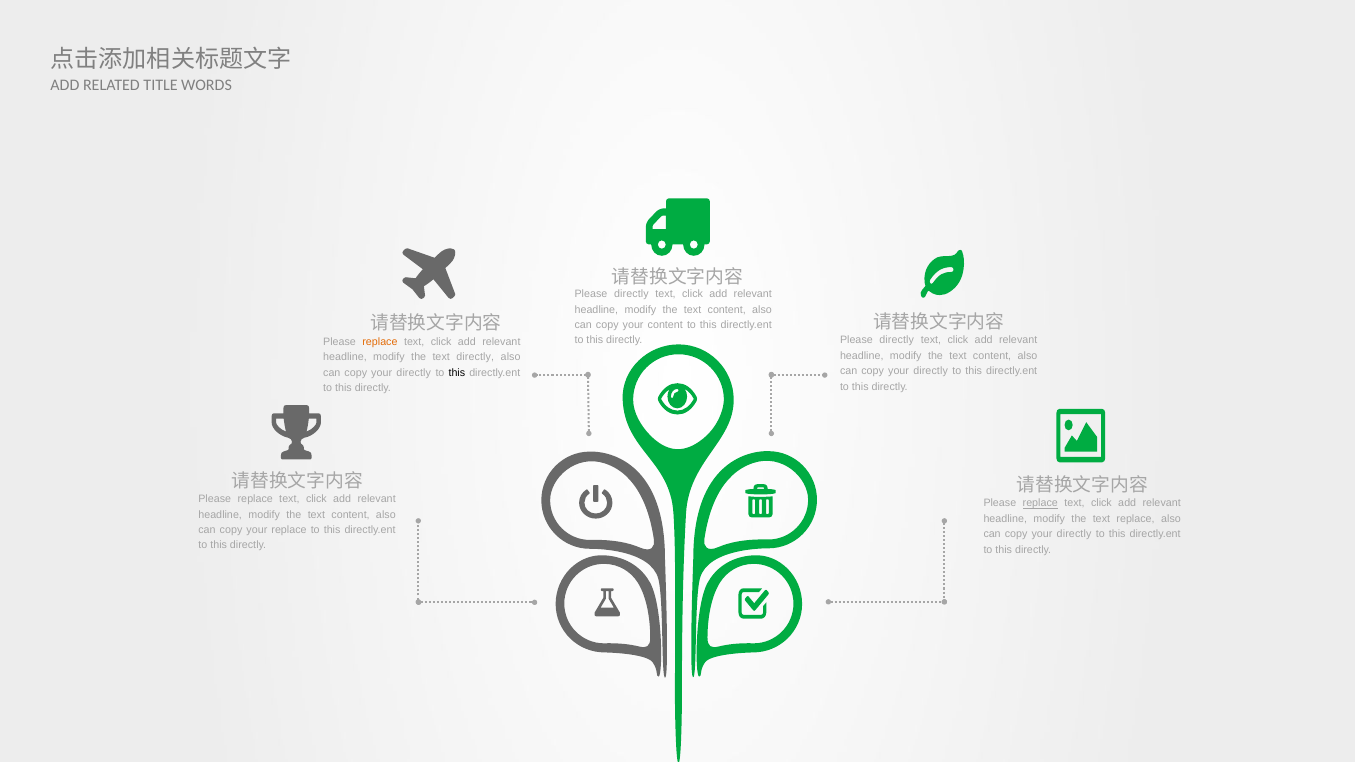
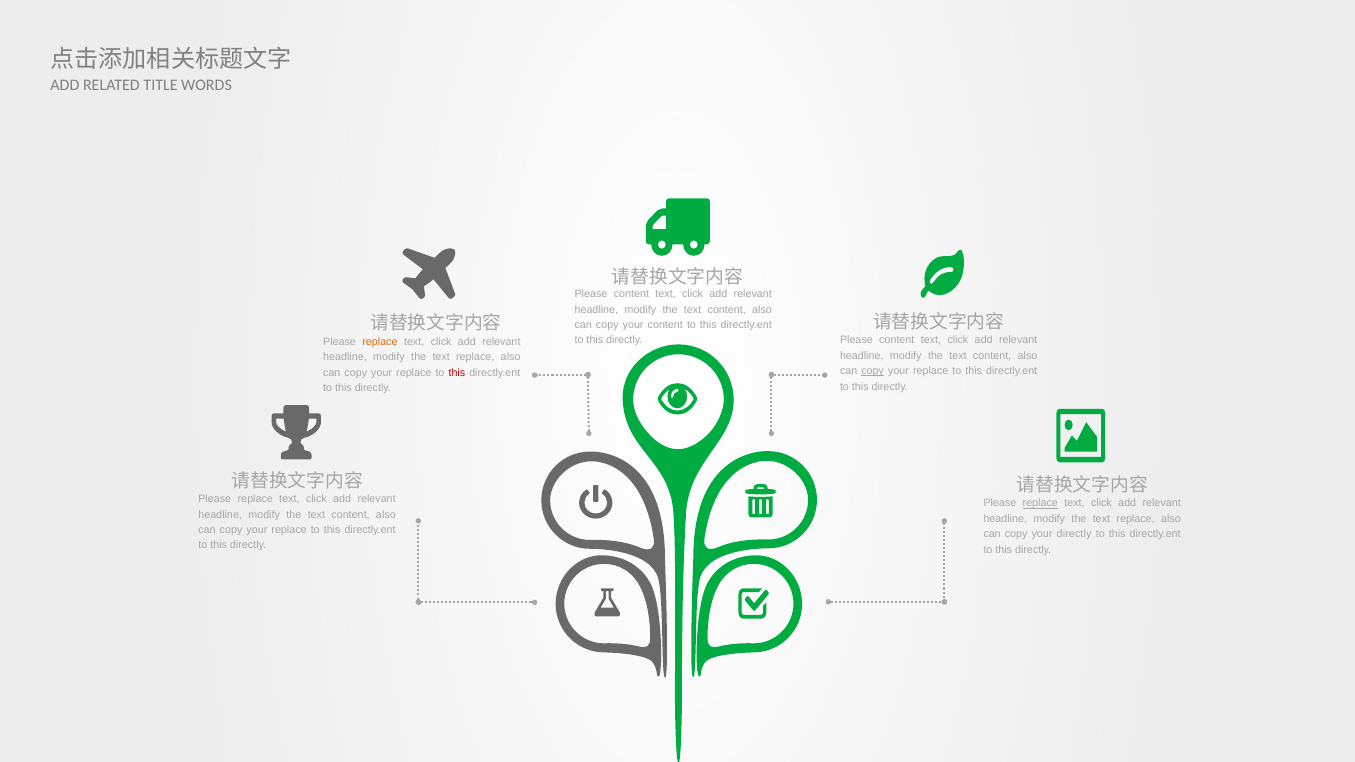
directly at (631, 294): directly -> content
directly at (897, 341): directly -> content
directly at (475, 357): directly -> replace
copy at (873, 371) underline: none -> present
directly at (931, 371): directly -> replace
directly at (414, 373): directly -> replace
this at (457, 373) colour: black -> red
